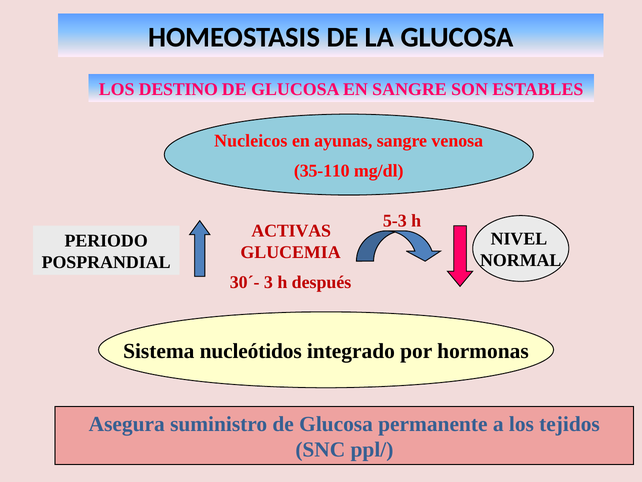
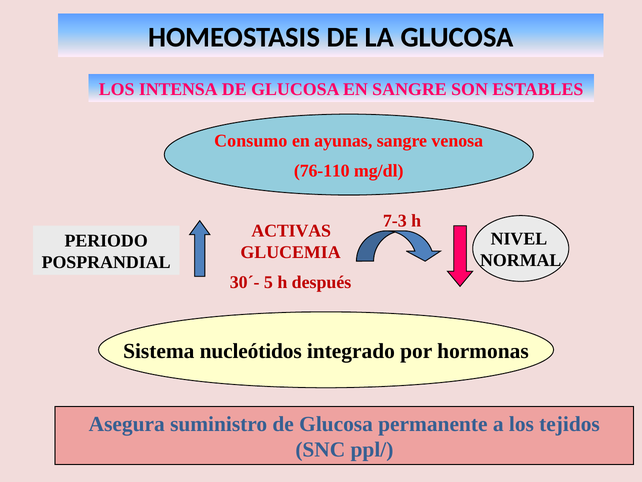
DESTINO: DESTINO -> INTENSA
Nucleicos: Nucleicos -> Consumo
35-110: 35-110 -> 76-110
5-3: 5-3 -> 7-3
3: 3 -> 5
